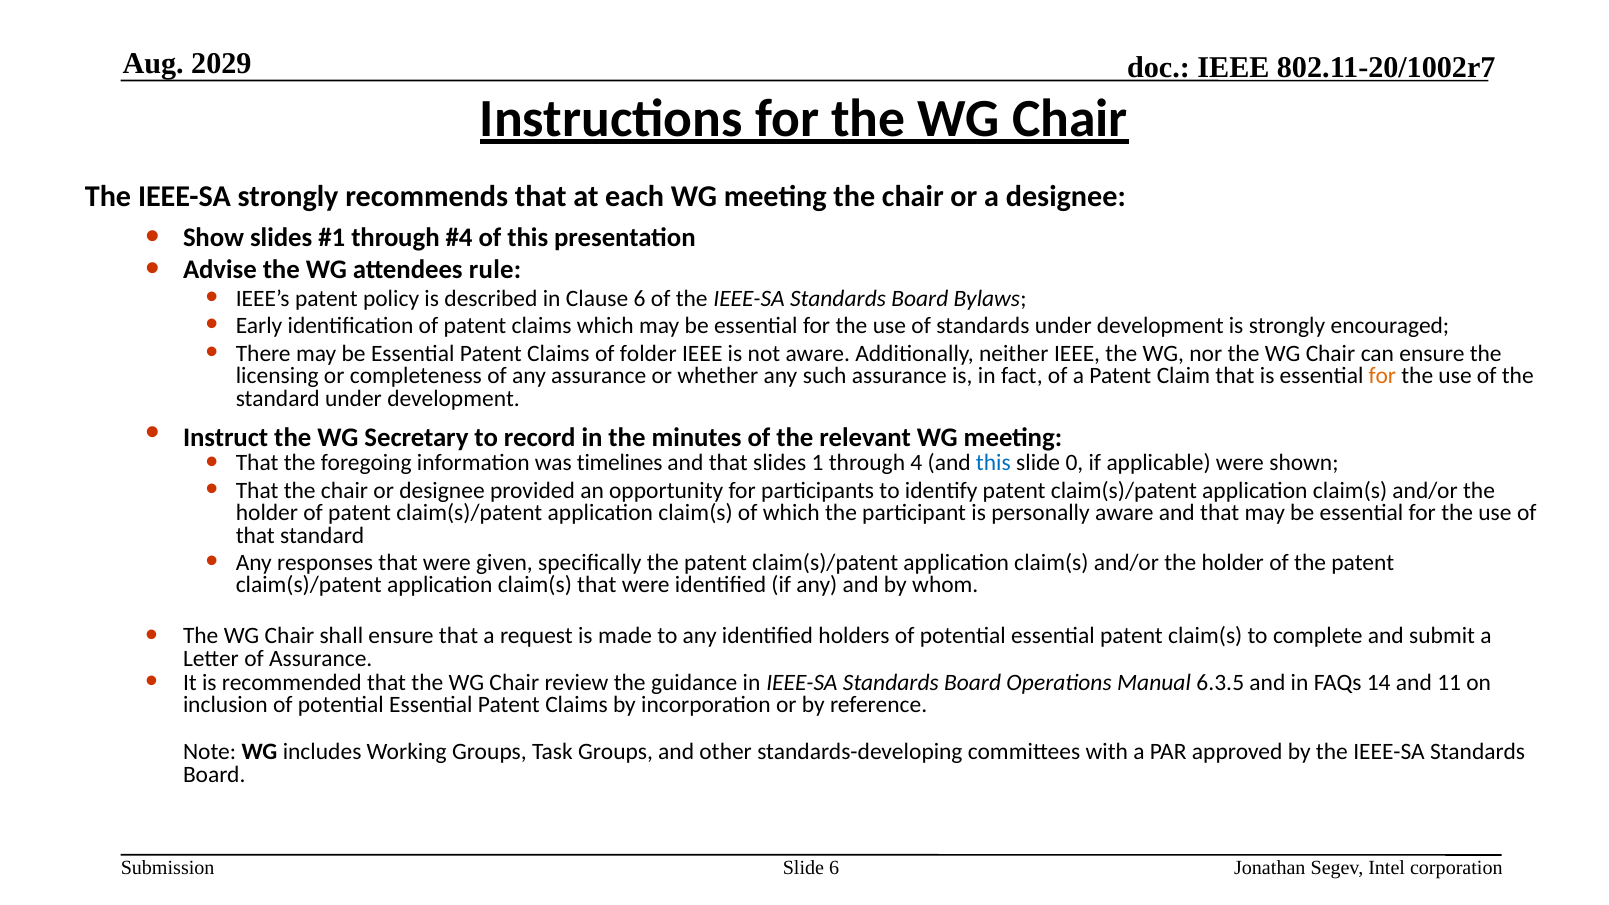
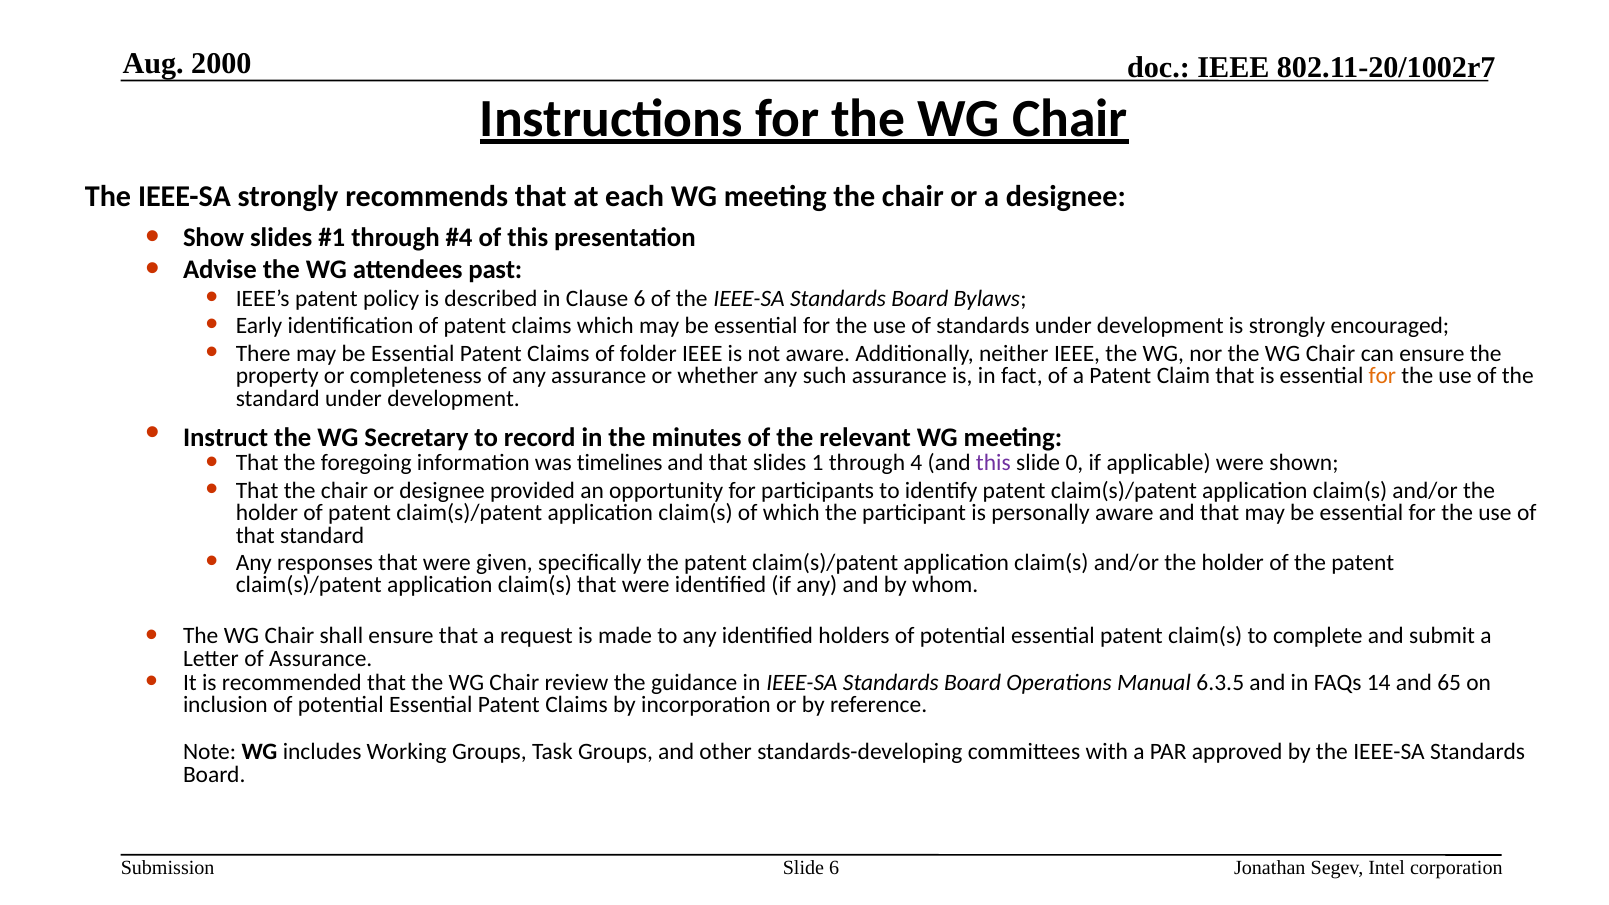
2029: 2029 -> 2000
rule: rule -> past
licensing: licensing -> property
this at (993, 463) colour: blue -> purple
11: 11 -> 65
